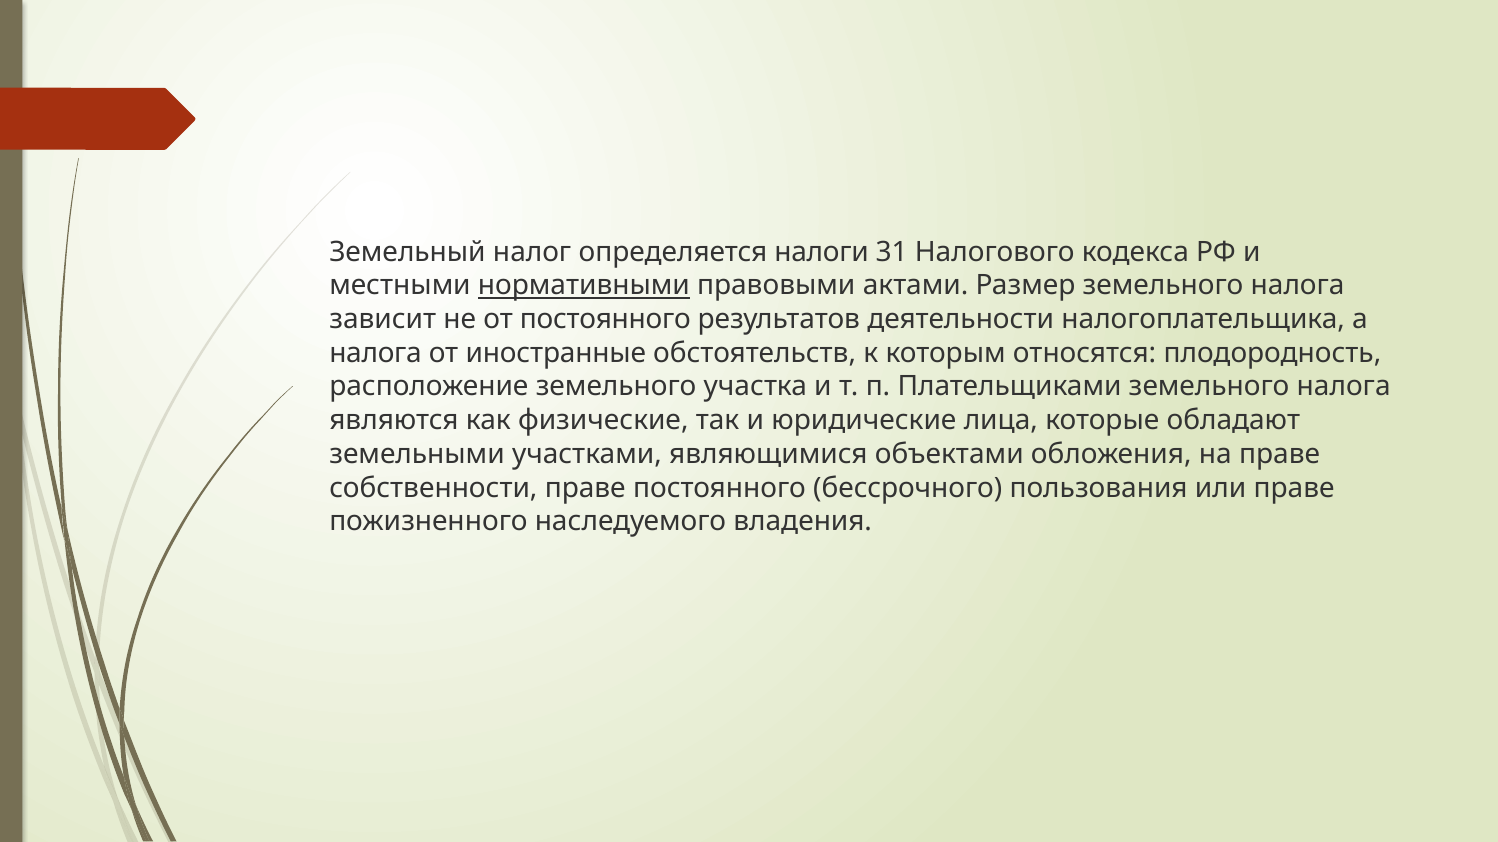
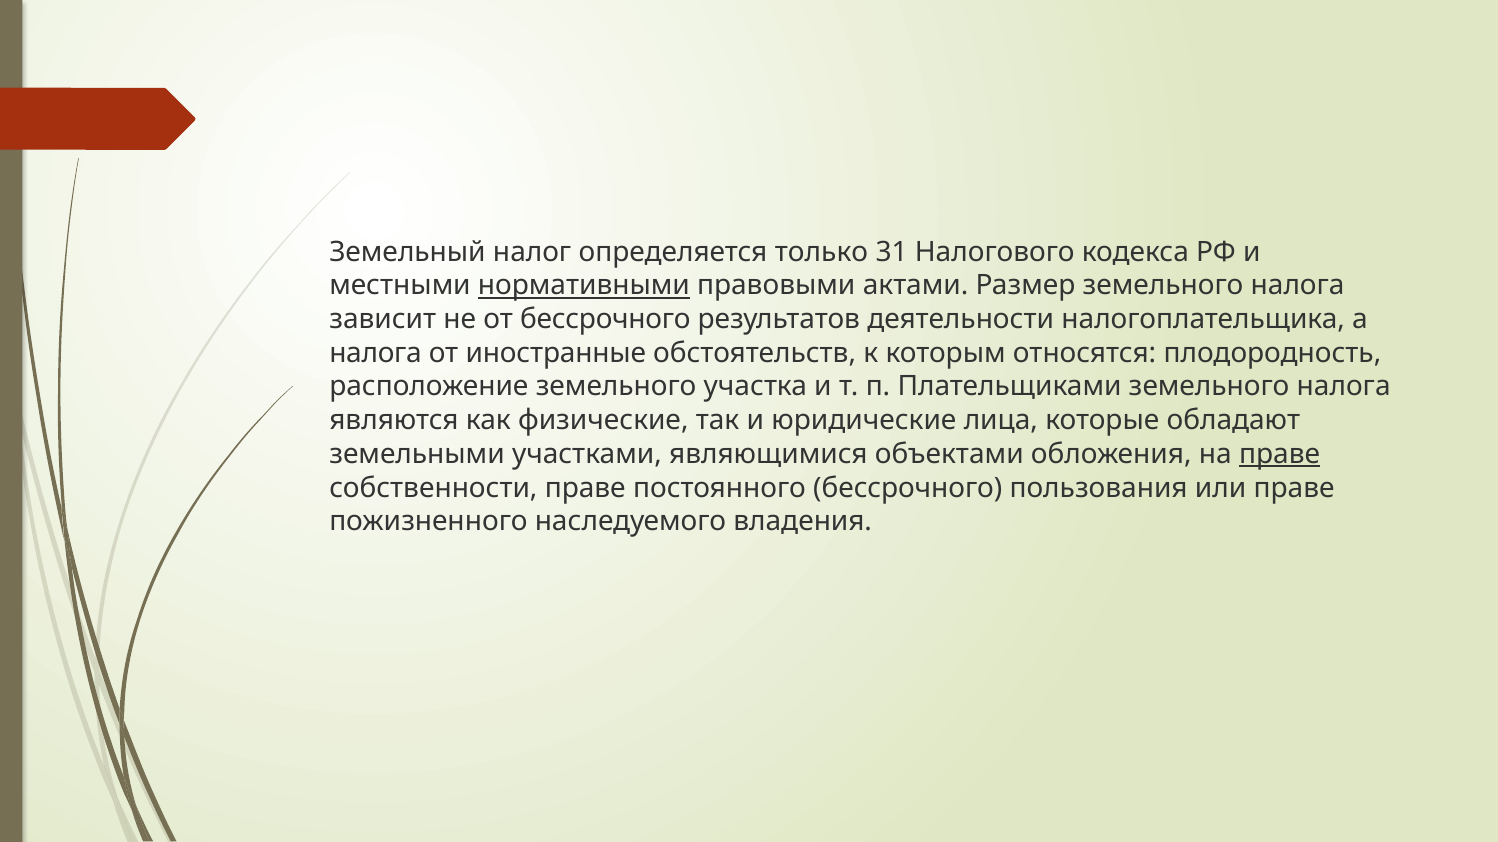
налоги: налоги -> только
от постоянного: постоянного -> бессрочного
праве at (1280, 454) underline: none -> present
